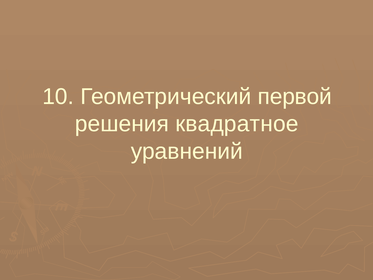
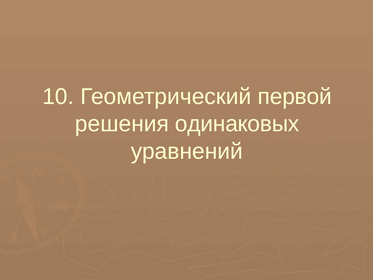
квадратное: квадратное -> одинаковых
